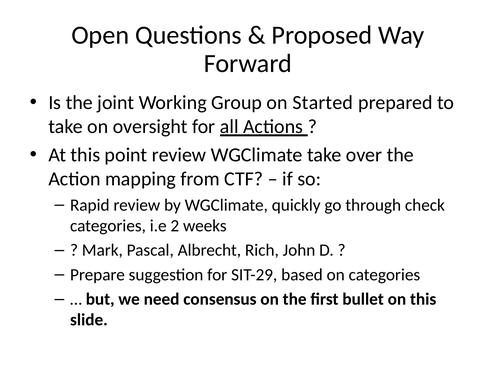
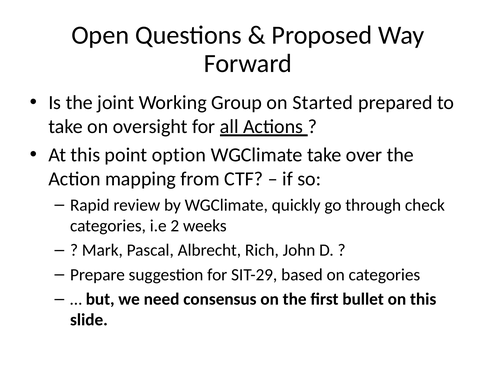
point review: review -> option
